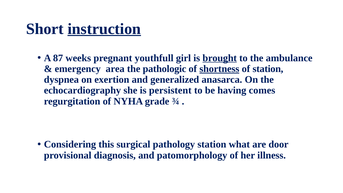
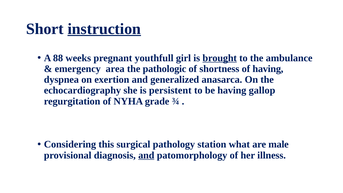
87: 87 -> 88
shortness underline: present -> none
of station: station -> having
comes: comes -> gallop
door: door -> male
and at (146, 155) underline: none -> present
